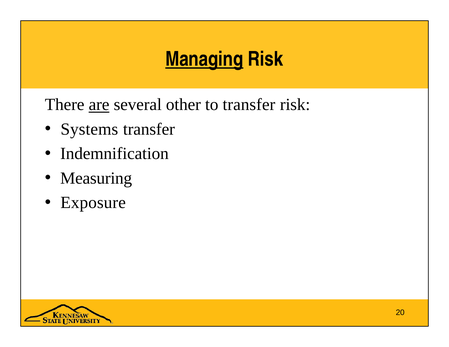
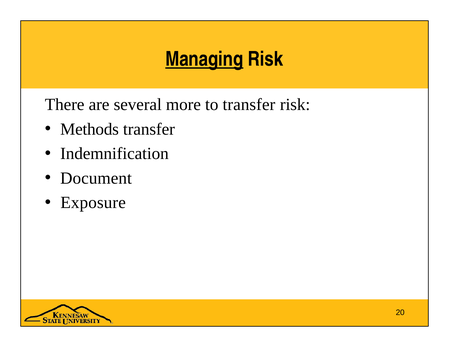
are underline: present -> none
other: other -> more
Systems: Systems -> Methods
Measuring: Measuring -> Document
